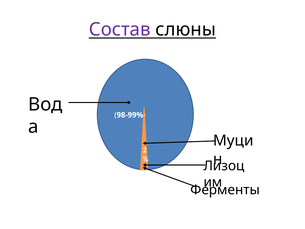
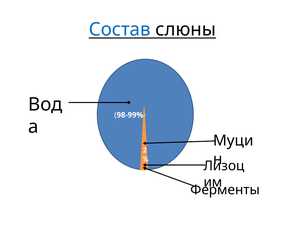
Состав colour: purple -> blue
